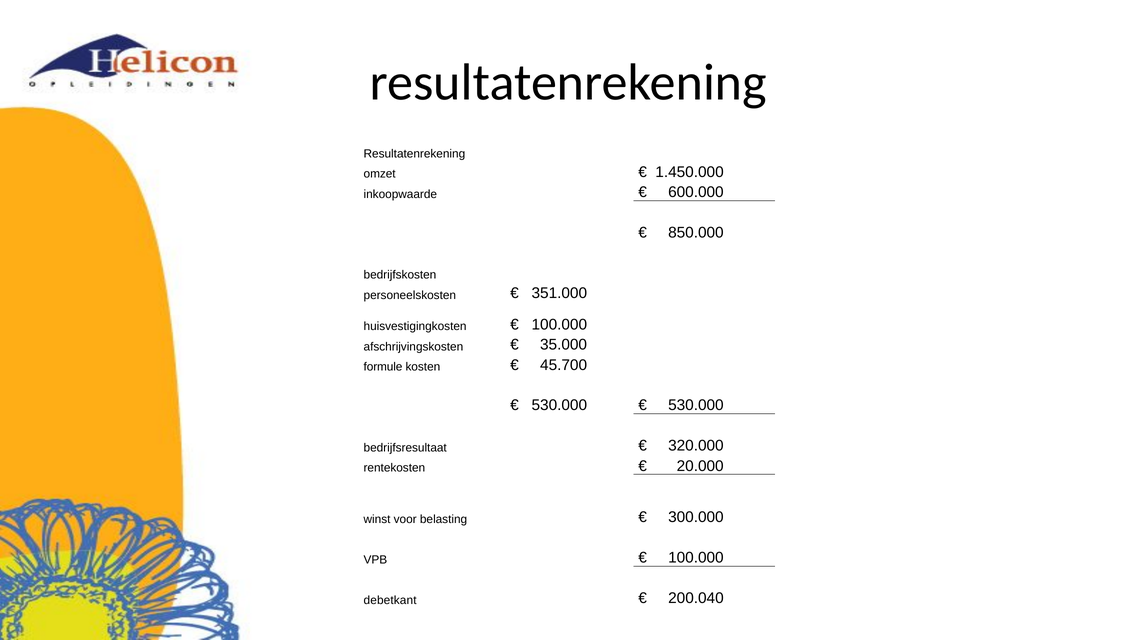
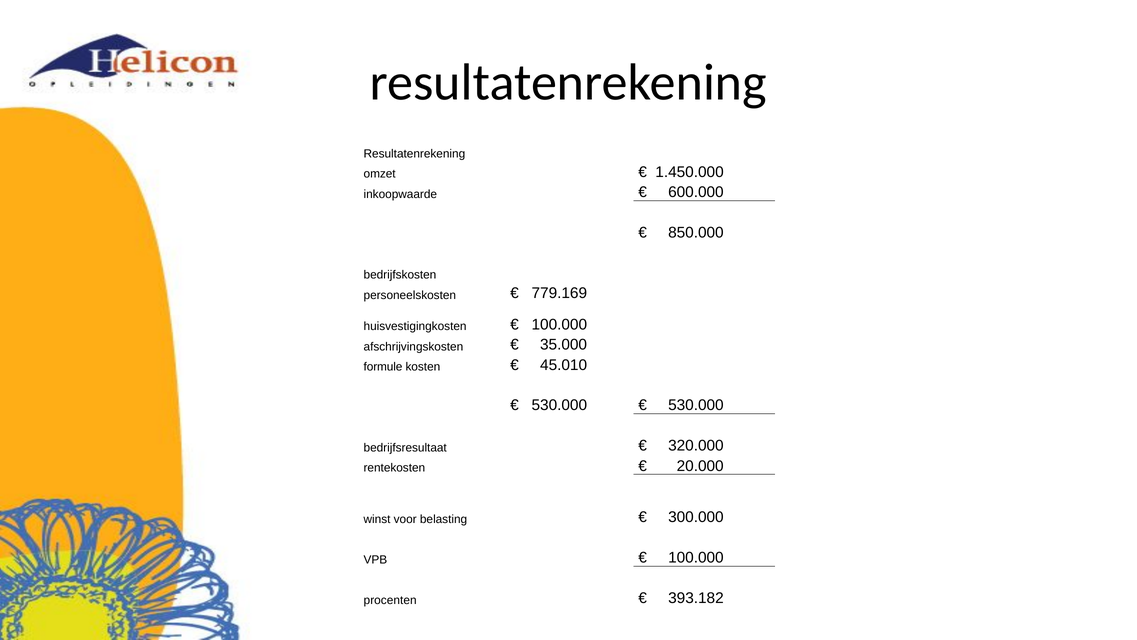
351.000: 351.000 -> 779.169
45.700: 45.700 -> 45.010
debetkant: debetkant -> procenten
200.040: 200.040 -> 393.182
